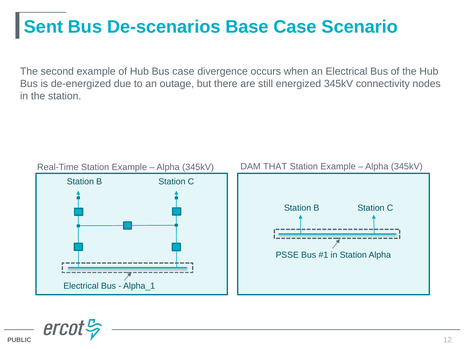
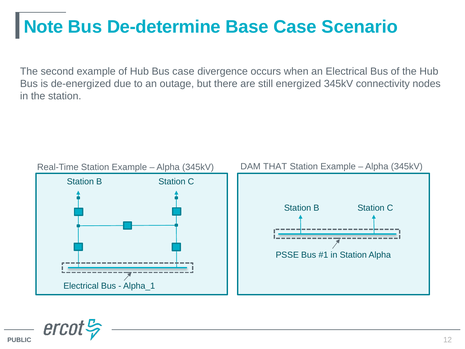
Sent: Sent -> Note
De-scenarios: De-scenarios -> De-determine
